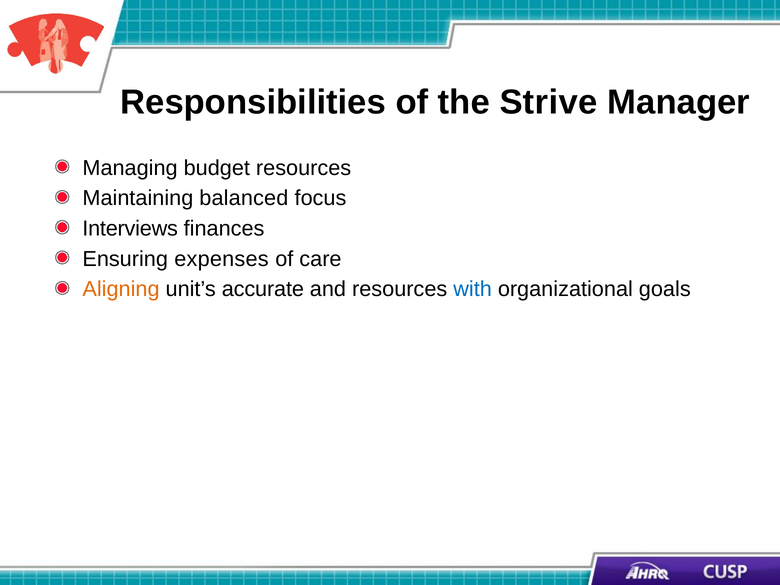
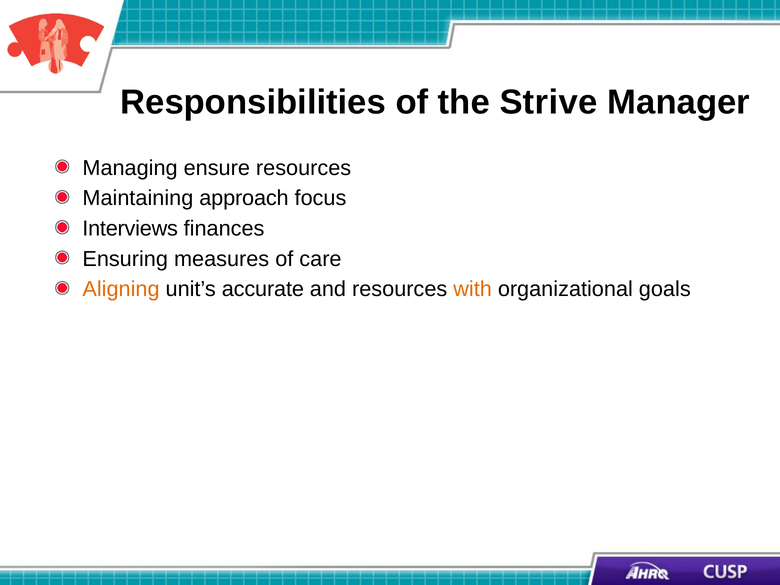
budget: budget -> ensure
balanced: balanced -> approach
expenses: expenses -> measures
with colour: blue -> orange
